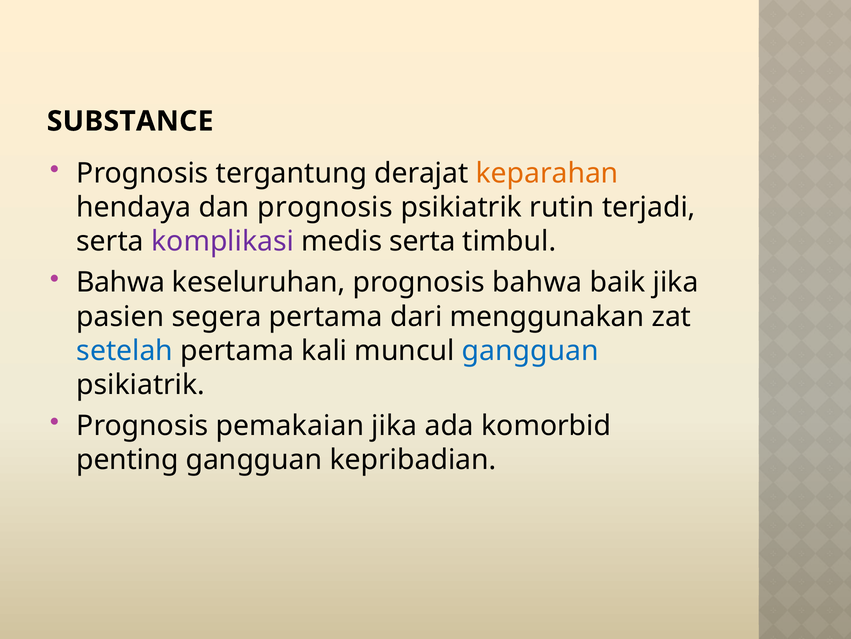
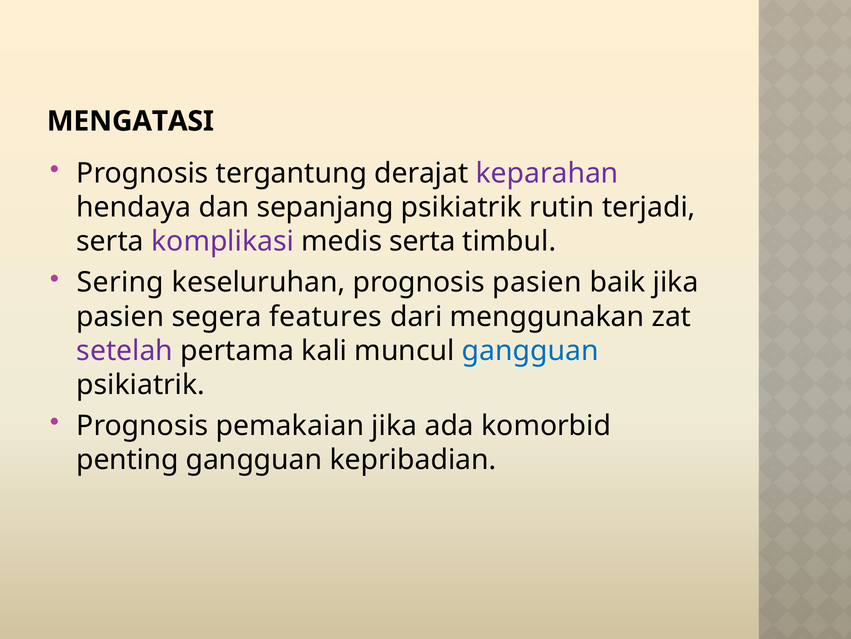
SUBSTANCE: SUBSTANCE -> MENGATASI
keparahan colour: orange -> purple
dan prognosis: prognosis -> sepanjang
Bahwa at (121, 282): Bahwa -> Sering
prognosis bahwa: bahwa -> pasien
segera pertama: pertama -> features
setelah colour: blue -> purple
